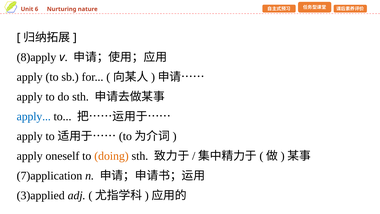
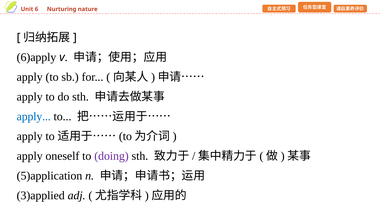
8)apply: 8)apply -> 6)apply
doing colour: orange -> purple
7)application: 7)application -> 5)application
